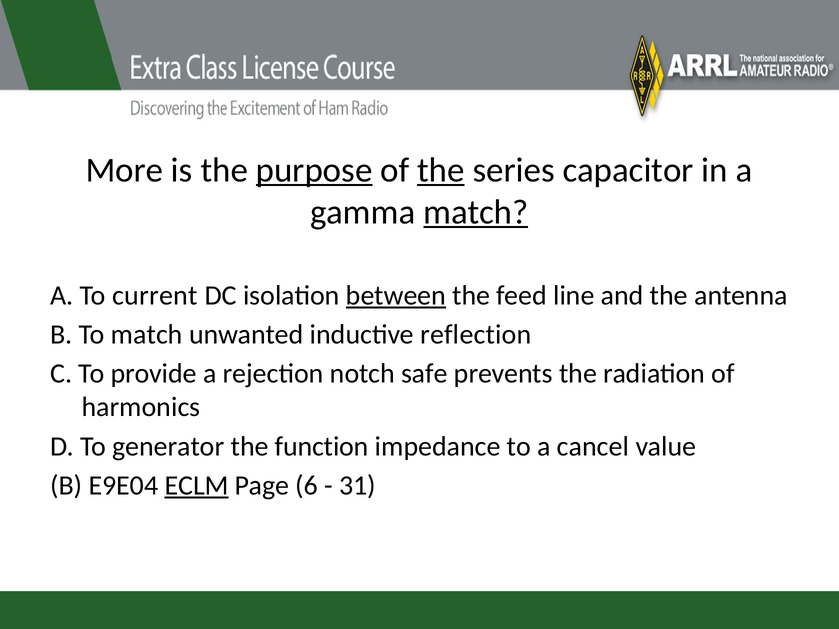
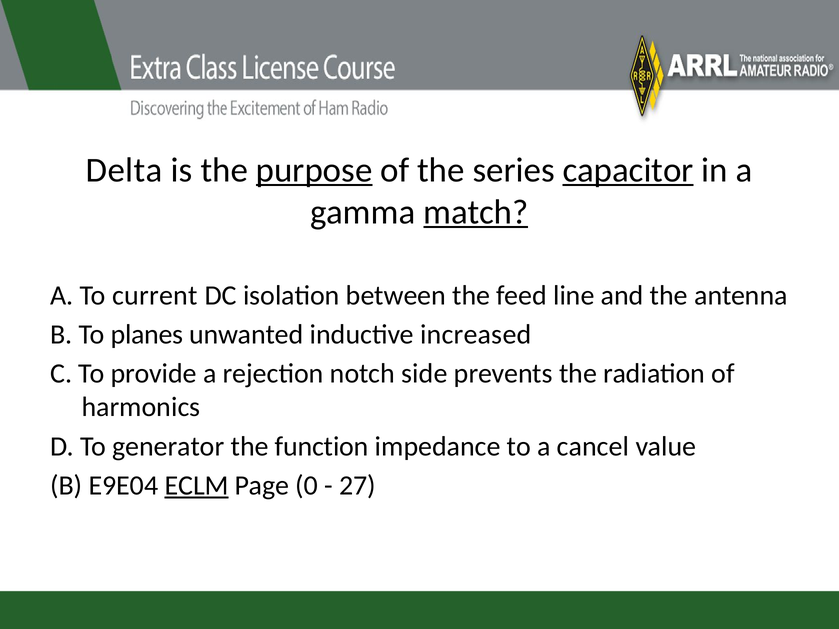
More: More -> Delta
the at (441, 170) underline: present -> none
capacitor underline: none -> present
between underline: present -> none
To match: match -> planes
reflection: reflection -> increased
safe: safe -> side
6: 6 -> 0
31: 31 -> 27
